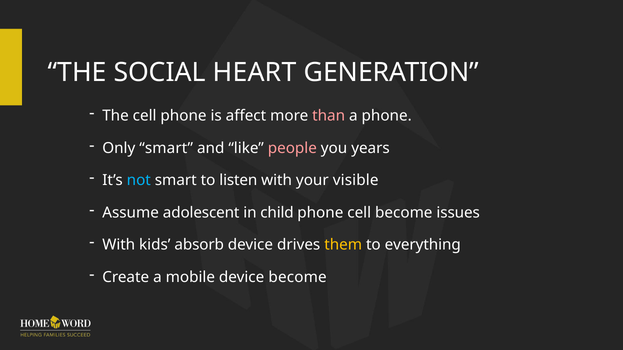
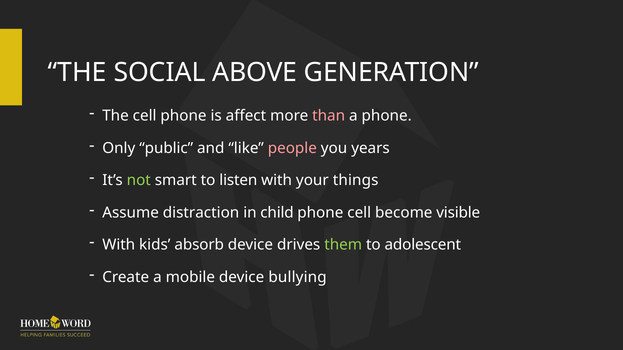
HEART: HEART -> ABOVE
Only smart: smart -> public
not colour: light blue -> light green
visible: visible -> things
adolescent: adolescent -> distraction
issues: issues -> visible
them colour: yellow -> light green
everything: everything -> adolescent
device become: become -> bullying
